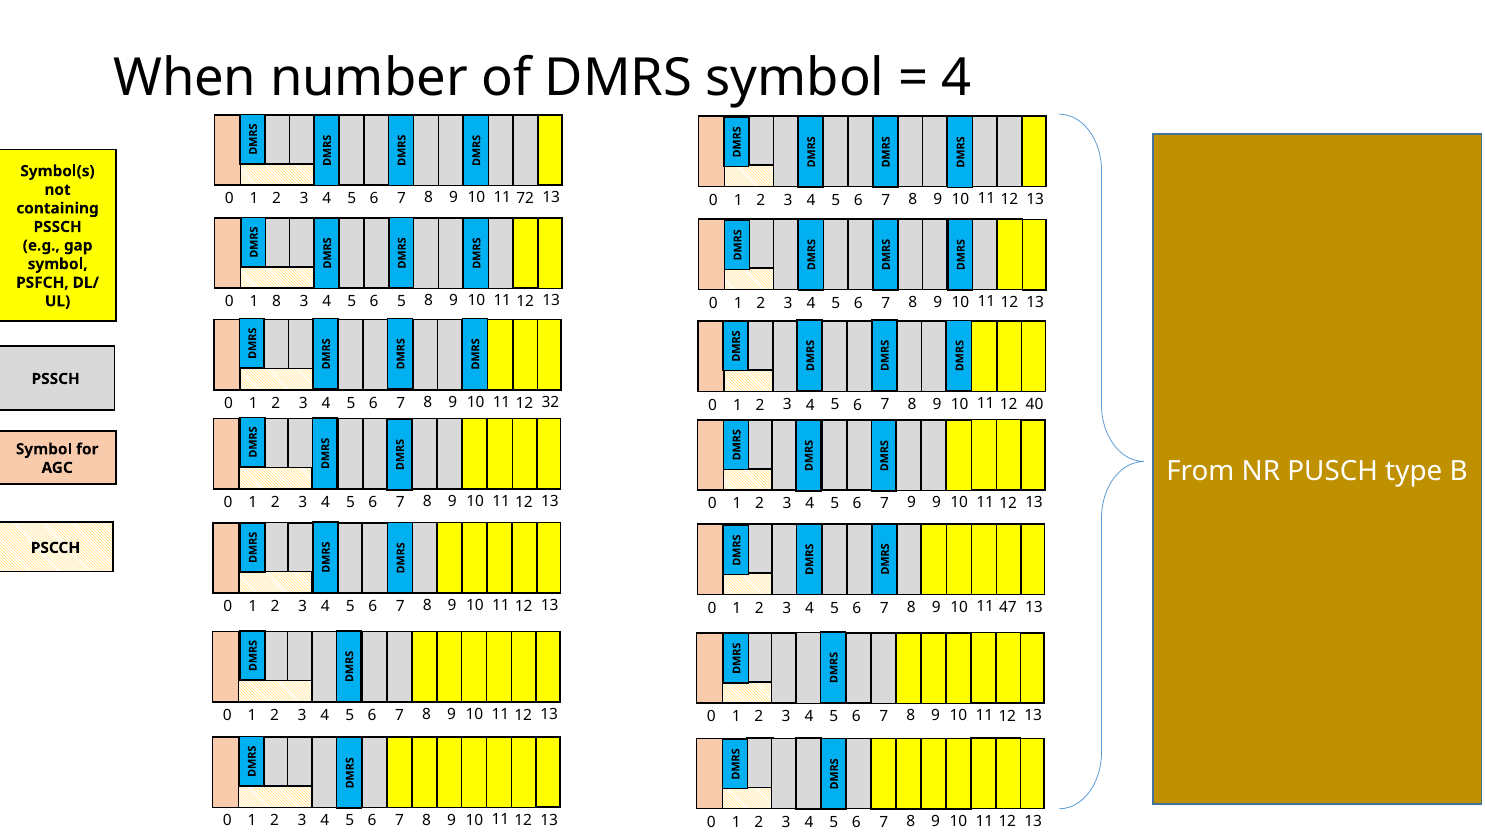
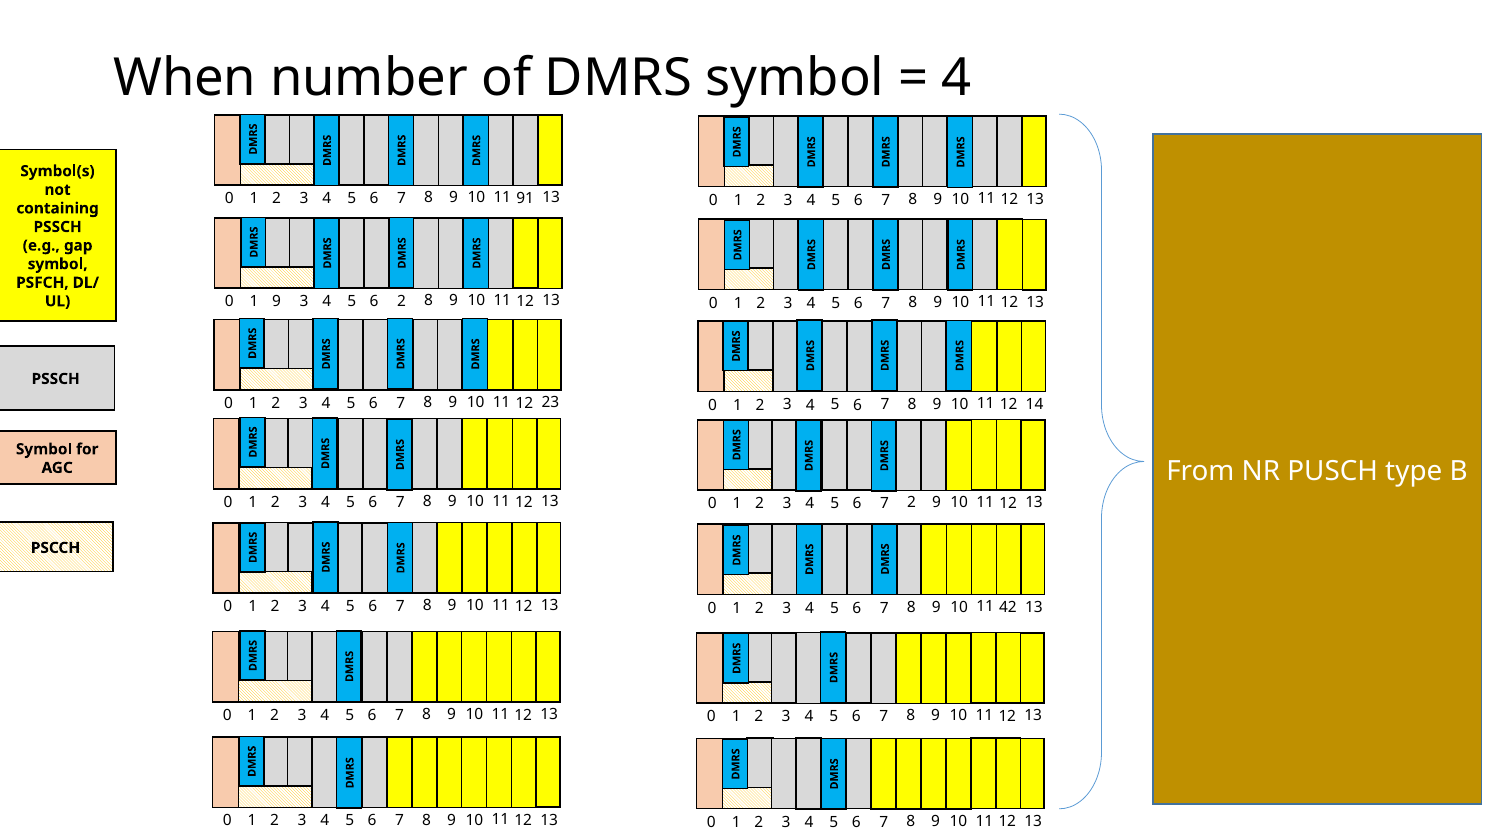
72: 72 -> 91
1 8: 8 -> 9
6 5: 5 -> 2
32: 32 -> 23
40: 40 -> 14
7 9: 9 -> 2
47: 47 -> 42
